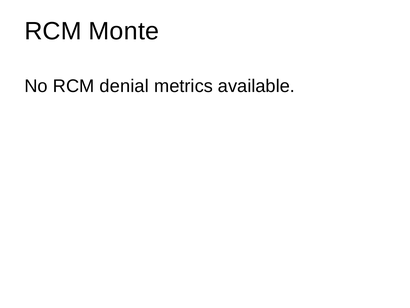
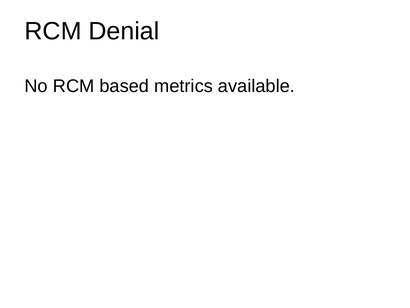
Monte: Monte -> Denial
denial: denial -> based
